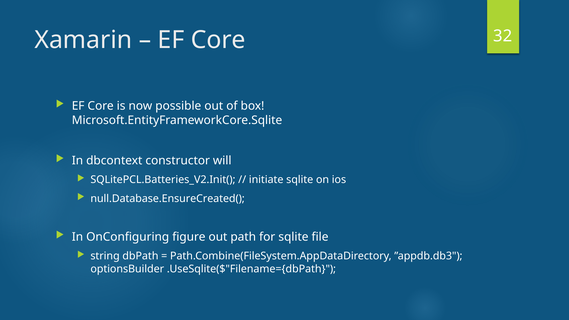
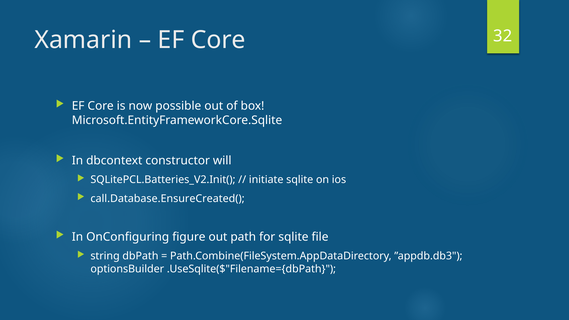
null.Database.EnsureCreated(: null.Database.EnsureCreated( -> call.Database.EnsureCreated(
